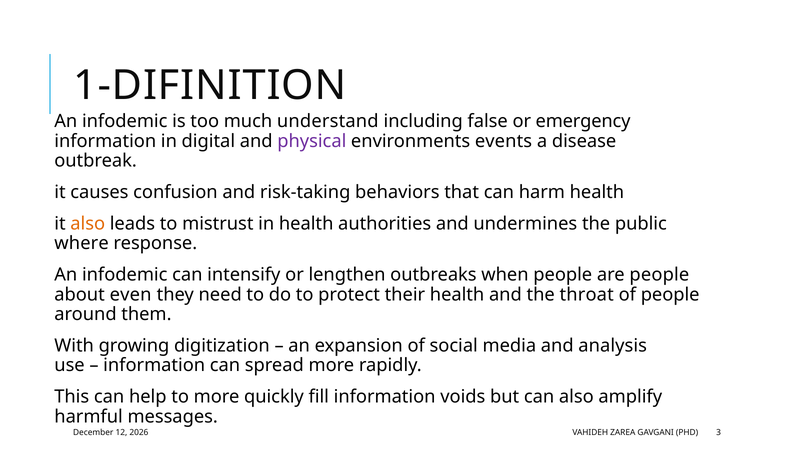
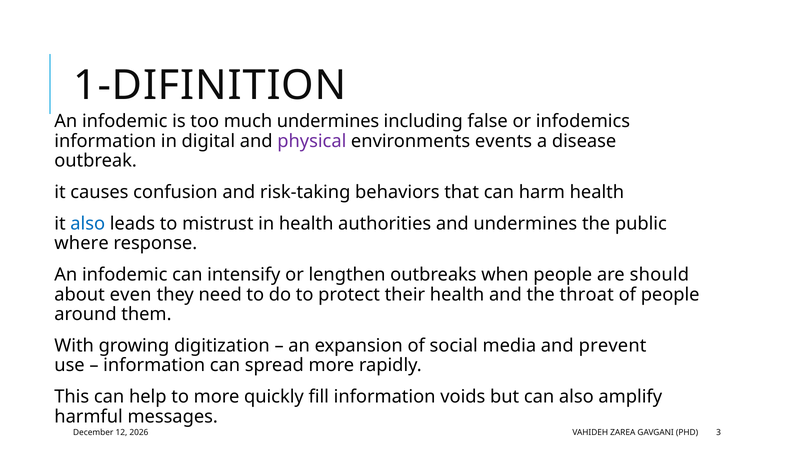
much understand: understand -> undermines
emergency: emergency -> infodemics
also at (88, 224) colour: orange -> blue
are people: people -> should
analysis: analysis -> prevent
